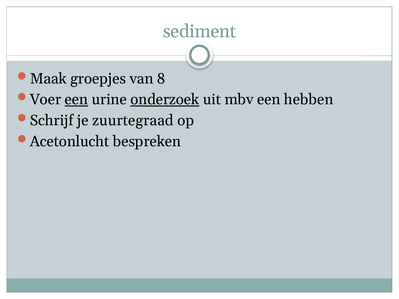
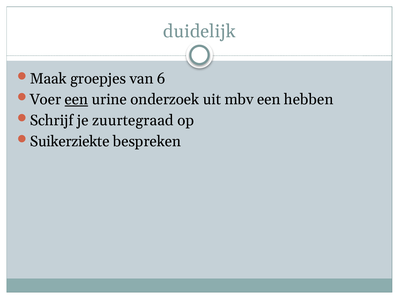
sediment: sediment -> duidelijk
8: 8 -> 6
onderzoek underline: present -> none
Acetonlucht: Acetonlucht -> Suikerziekte
